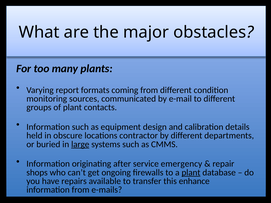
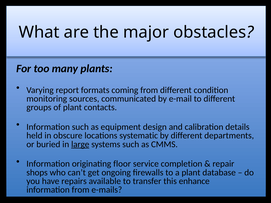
contractor: contractor -> systematic
after: after -> floor
emergency: emergency -> completion
plant at (191, 173) underline: present -> none
